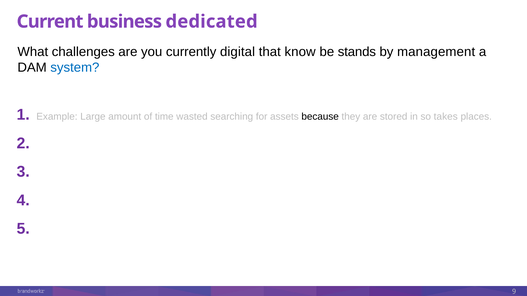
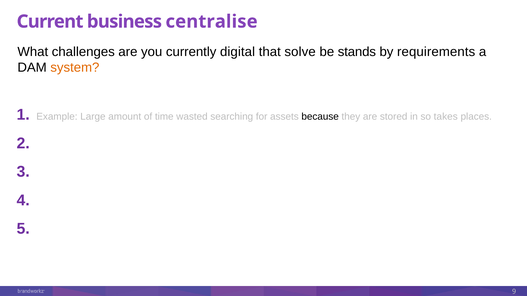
dedicated: dedicated -> centralise
know: know -> solve
management: management -> requirements
system colour: blue -> orange
